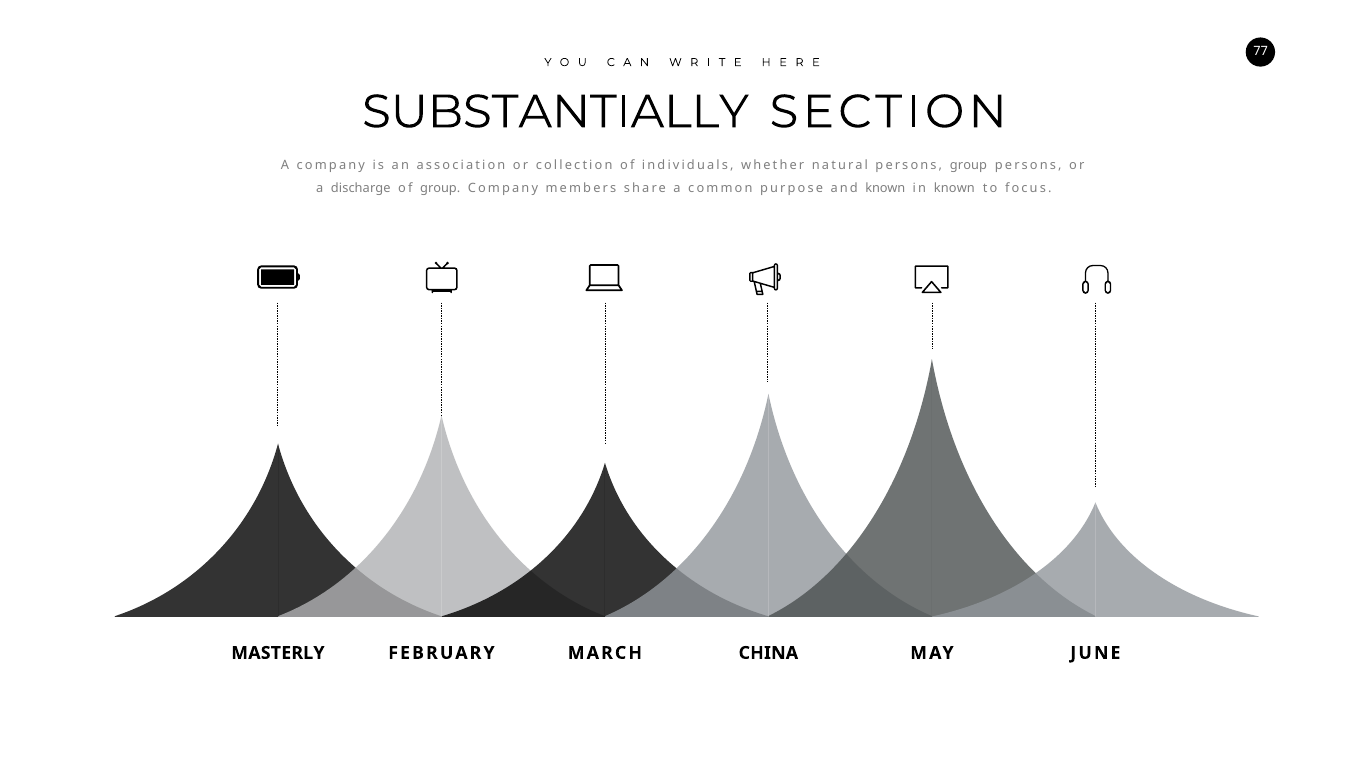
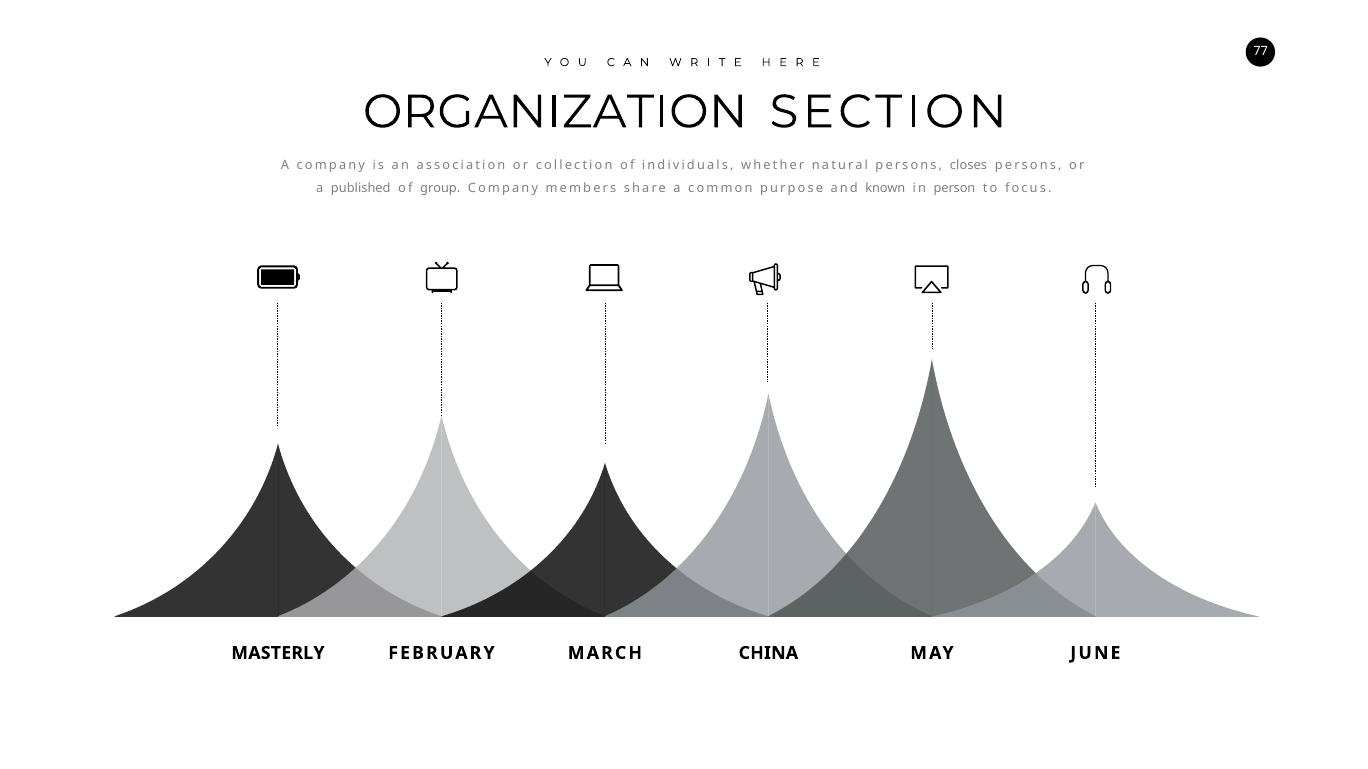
SUBSTANTIALLY: SUBSTANTIALLY -> ORGANIZATION
persons group: group -> closes
discharge: discharge -> published
in known: known -> person
